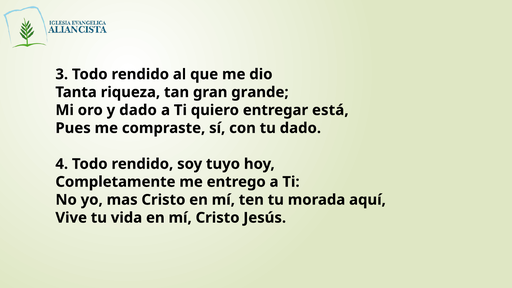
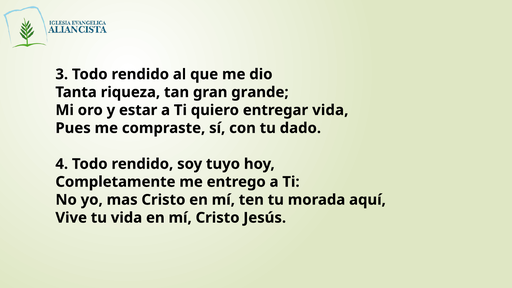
y dado: dado -> estar
entregar está: está -> vida
